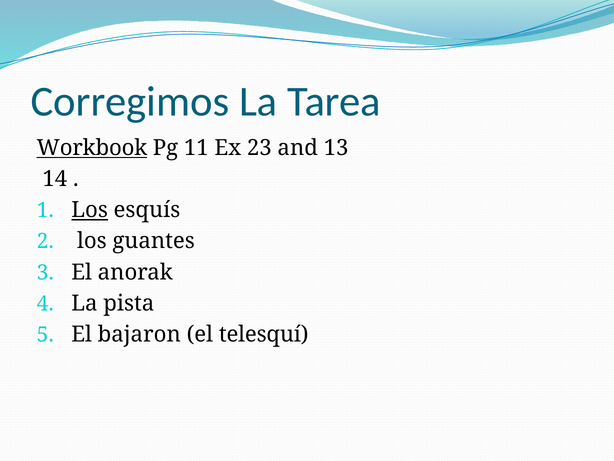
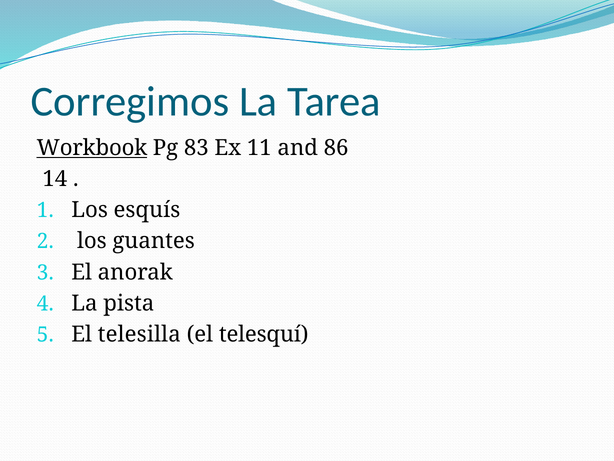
11: 11 -> 83
23: 23 -> 11
13: 13 -> 86
Los at (90, 210) underline: present -> none
bajaron: bajaron -> telesilla
